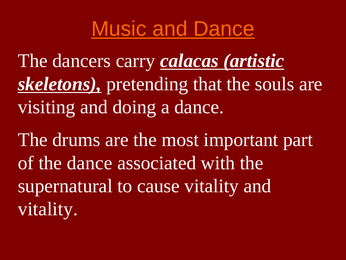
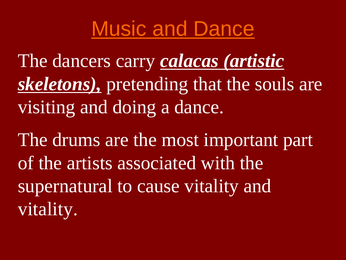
the dance: dance -> artists
